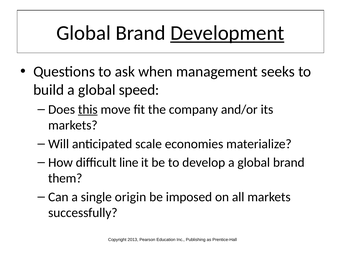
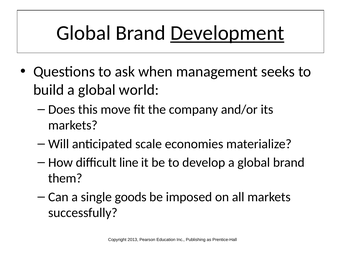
speed: speed -> world
this underline: present -> none
origin: origin -> goods
